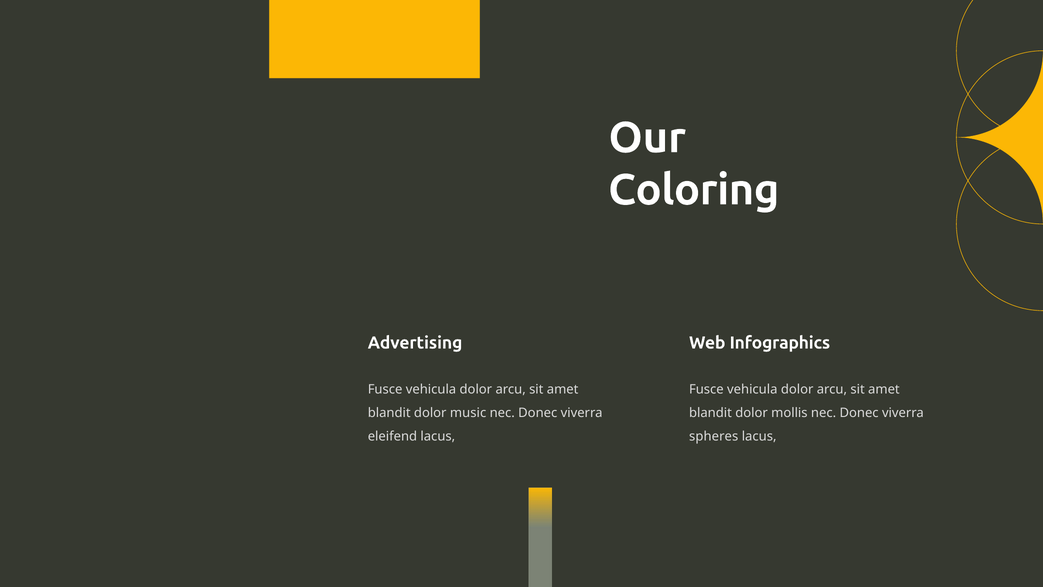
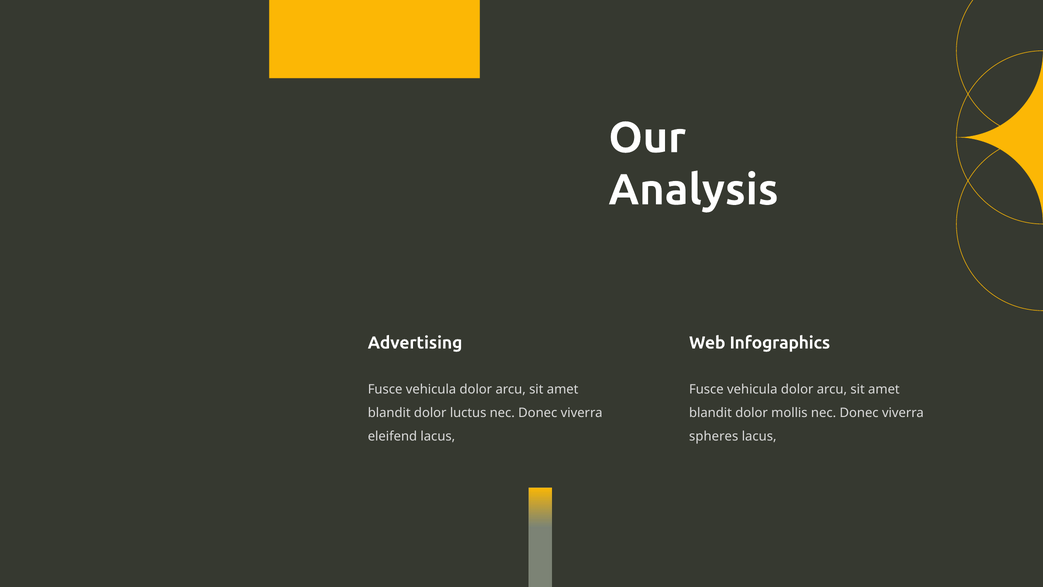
Coloring: Coloring -> Analysis
music: music -> luctus
